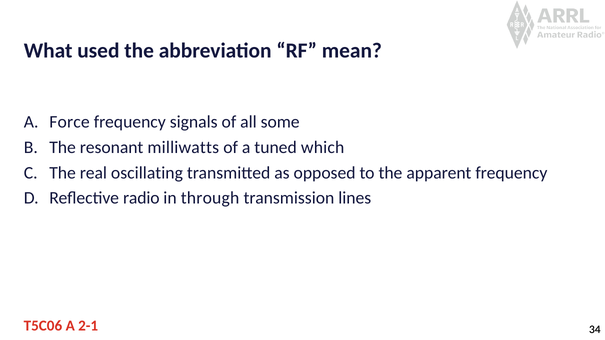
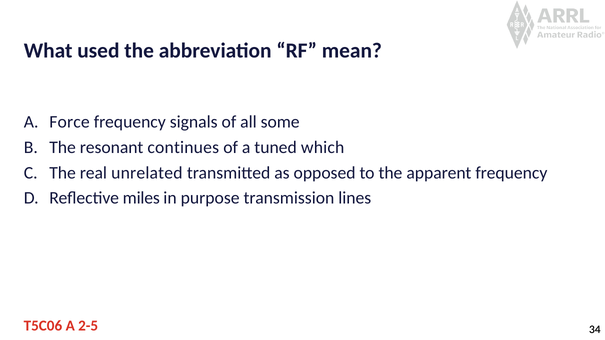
milliwatts: milliwatts -> continues
oscillating: oscillating -> unrelated
radio: radio -> miles
through: through -> purpose
2-1: 2-1 -> 2-5
